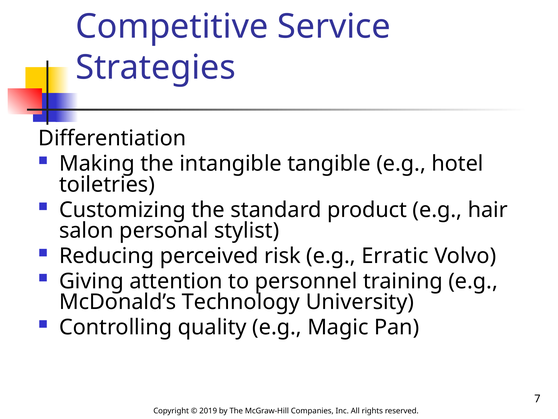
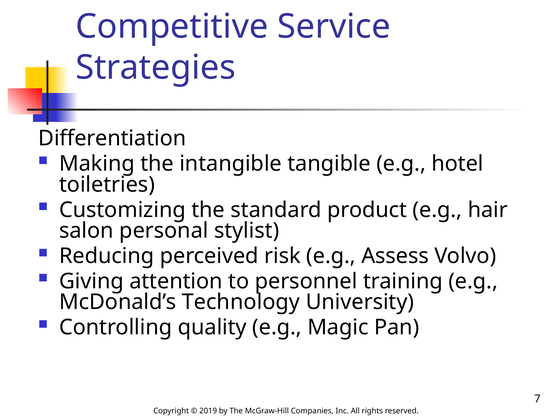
Erratic: Erratic -> Assess
